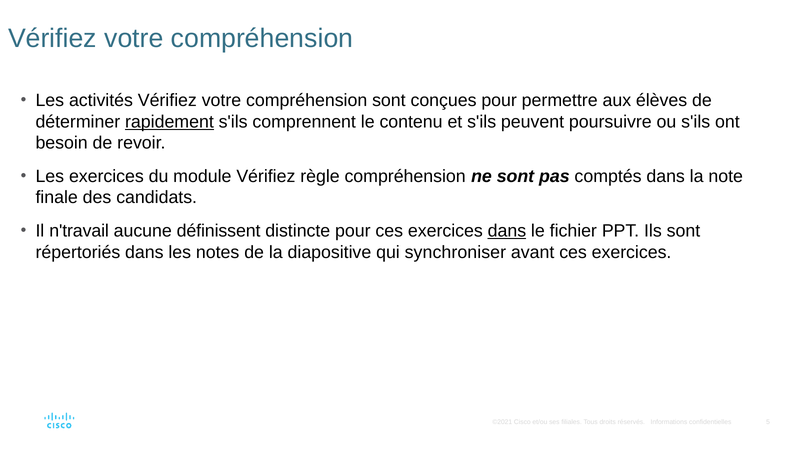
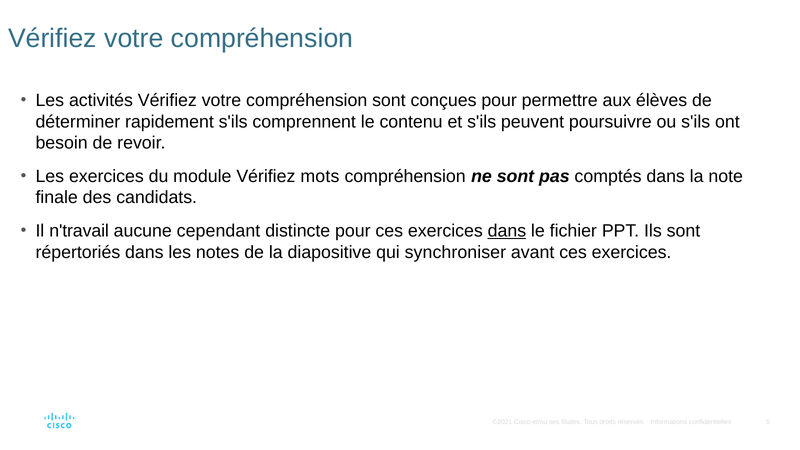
rapidement underline: present -> none
règle: règle -> mots
définissent: définissent -> cependant
